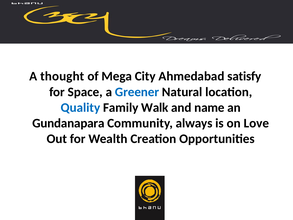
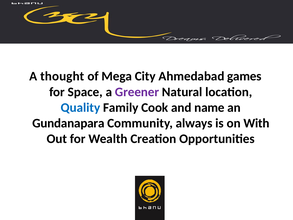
satisfy: satisfy -> games
Greener colour: blue -> purple
Walk: Walk -> Cook
Love: Love -> With
